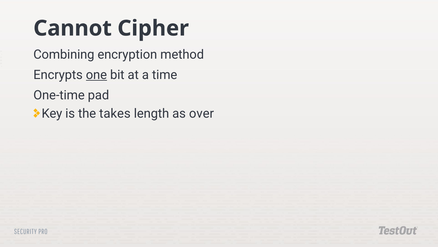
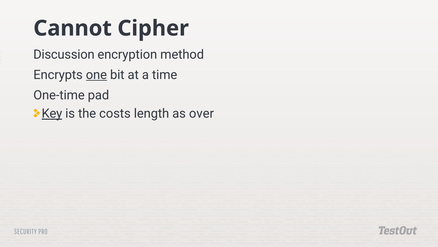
Combining: Combining -> Discussion
Key underline: none -> present
takes: takes -> costs
